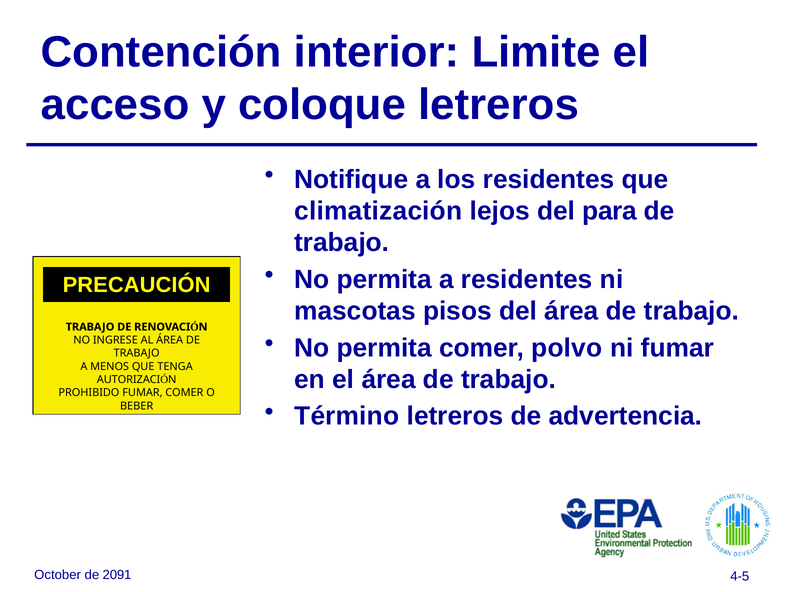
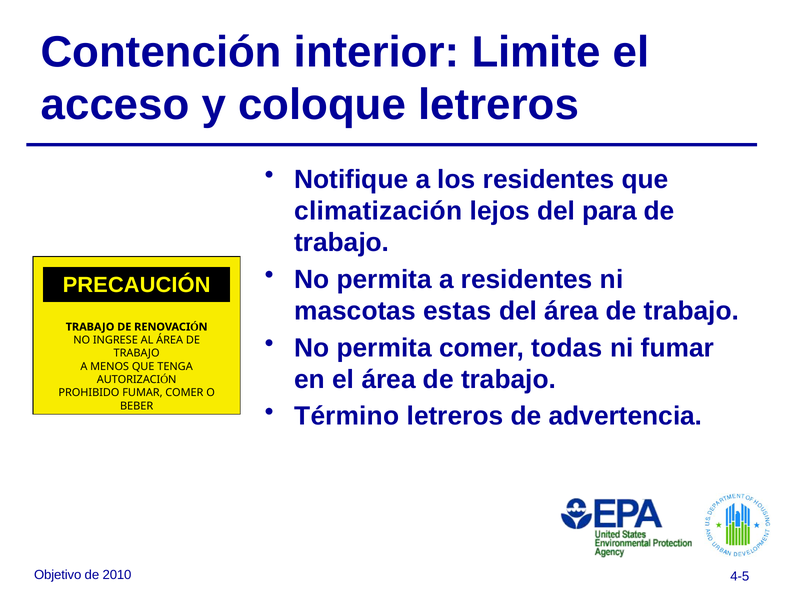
pisos: pisos -> estas
polvo: polvo -> todas
October: October -> Objetivo
2091: 2091 -> 2010
